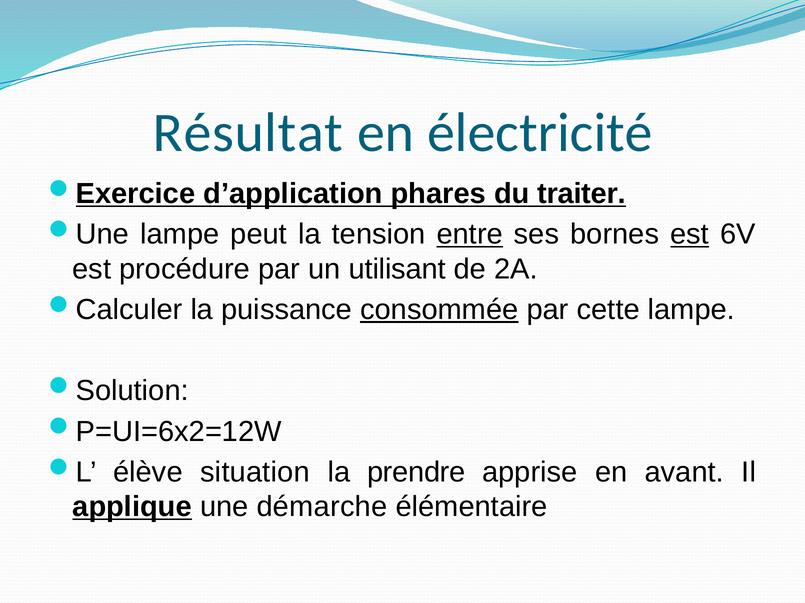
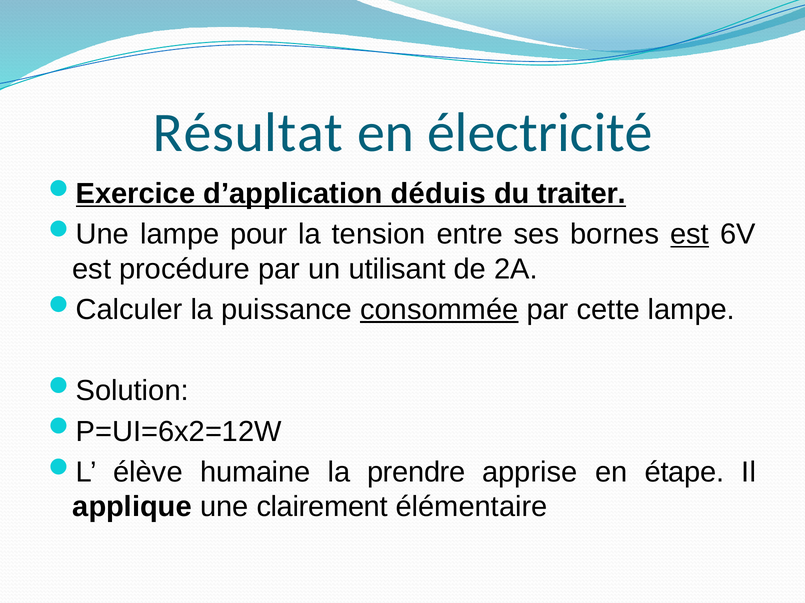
phares: phares -> déduis
peut: peut -> pour
entre underline: present -> none
situation: situation -> humaine
avant: avant -> étape
applique underline: present -> none
démarche: démarche -> clairement
